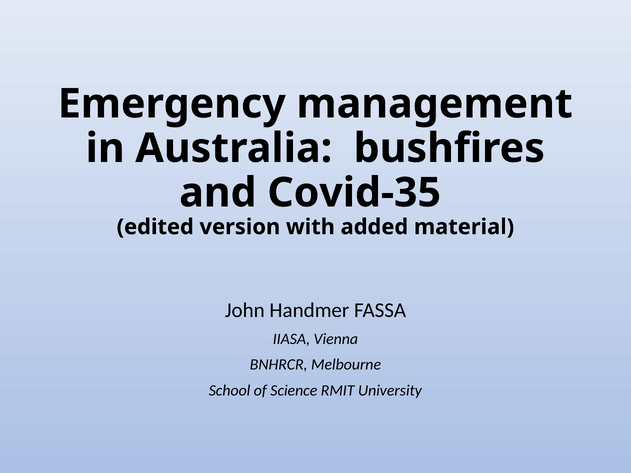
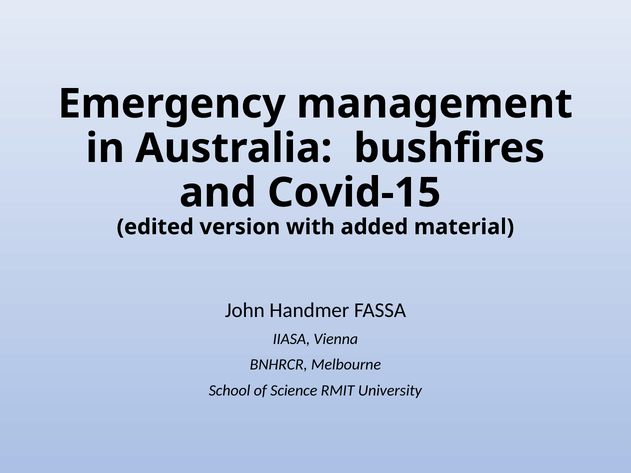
Covid-35: Covid-35 -> Covid-15
